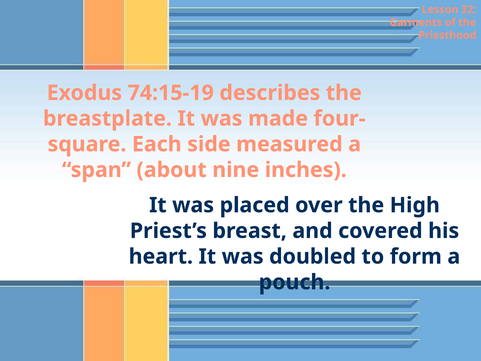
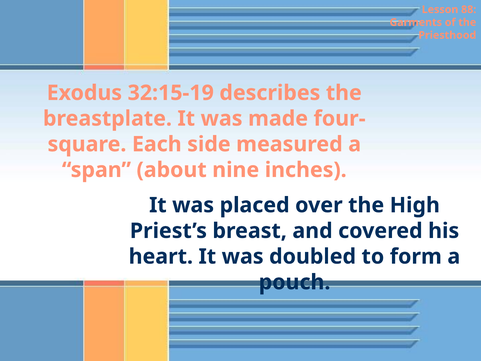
32: 32 -> 88
74:15-19: 74:15-19 -> 32:15-19
